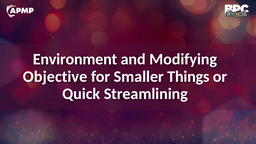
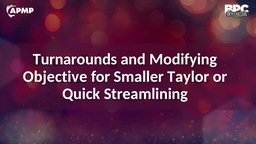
Environment: Environment -> Turnarounds
Things: Things -> Taylor
